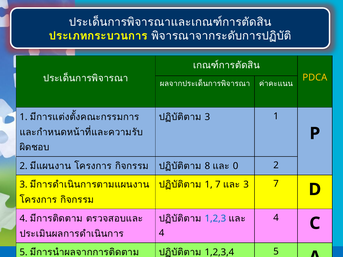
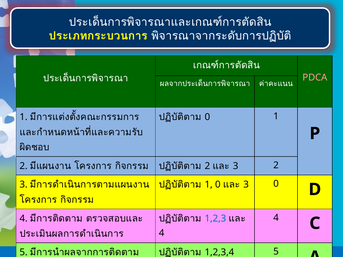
PDCA colour: yellow -> pink
3 at (207, 117): 3 -> 0
8 at (207, 166): 8 -> 2
0 at (236, 166): 0 -> 3
1 7: 7 -> 0
3 7: 7 -> 0
